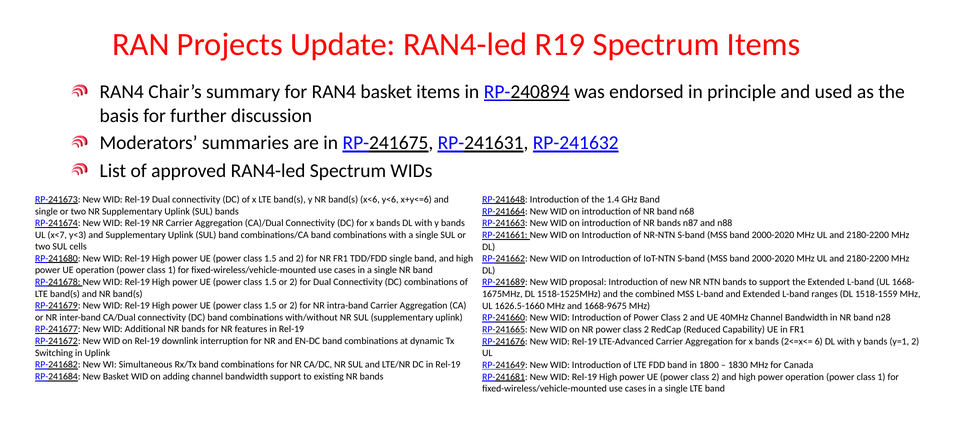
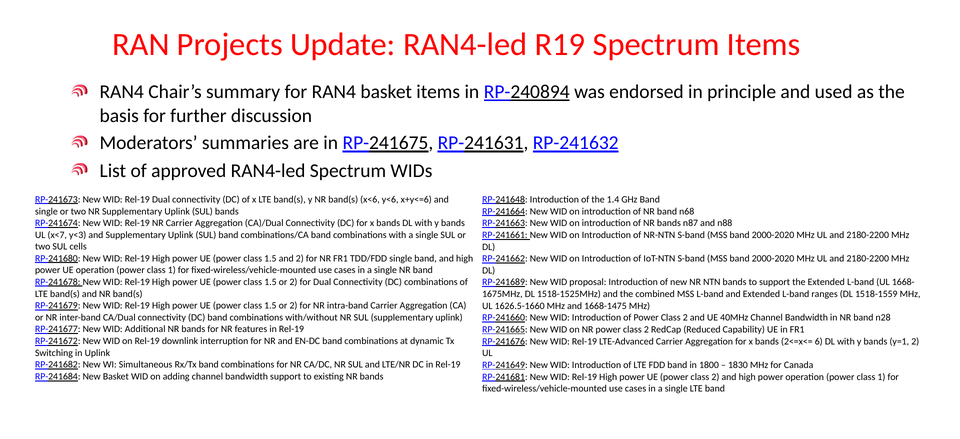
1668-9675: 1668-9675 -> 1668-1475
